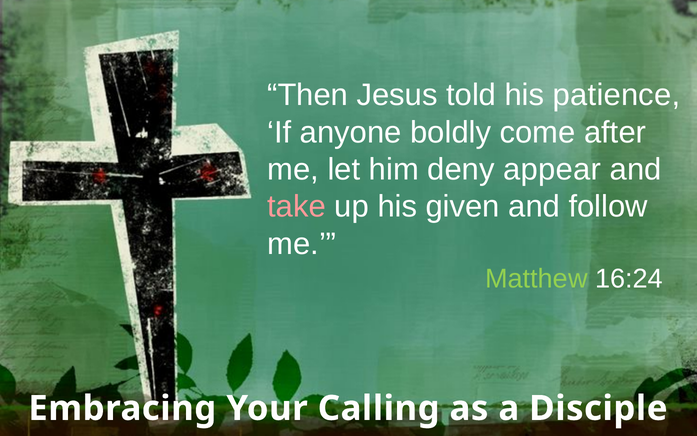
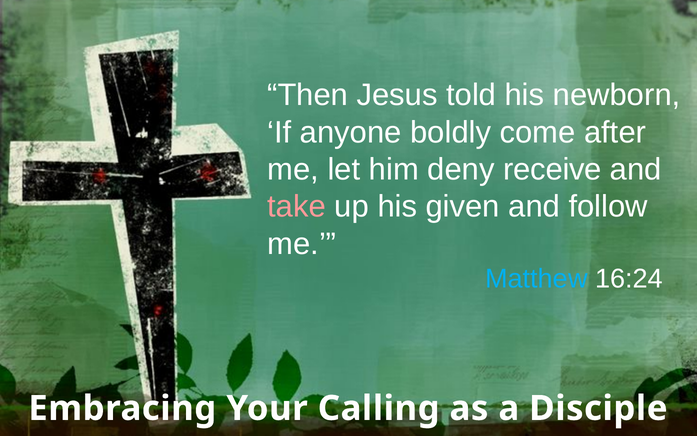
patience: patience -> newborn
appear: appear -> receive
Matthew colour: light green -> light blue
